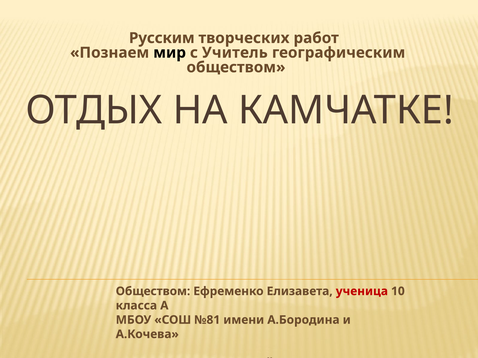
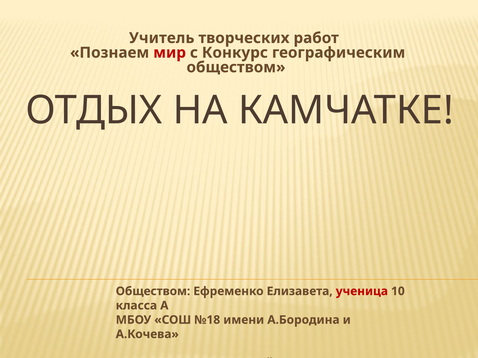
Русским at (162, 38): Русским -> Учитель
мир colour: black -> red
с Учитель: Учитель -> Конкурс
№81: №81 -> №18
